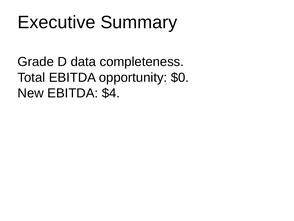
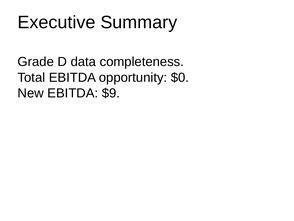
$4: $4 -> $9
